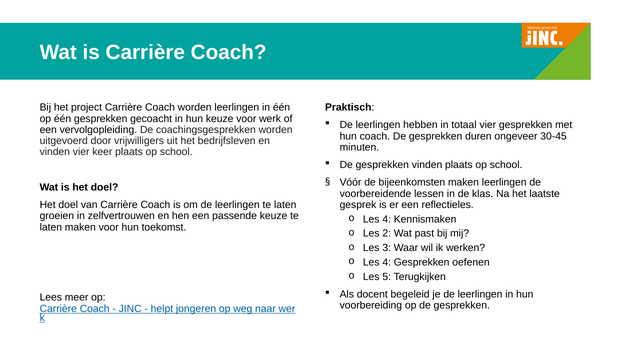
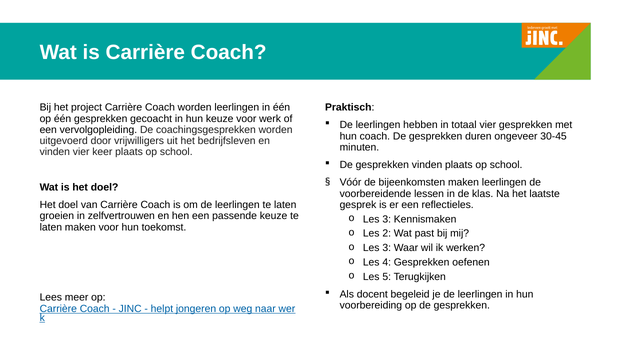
4 at (387, 219): 4 -> 3
